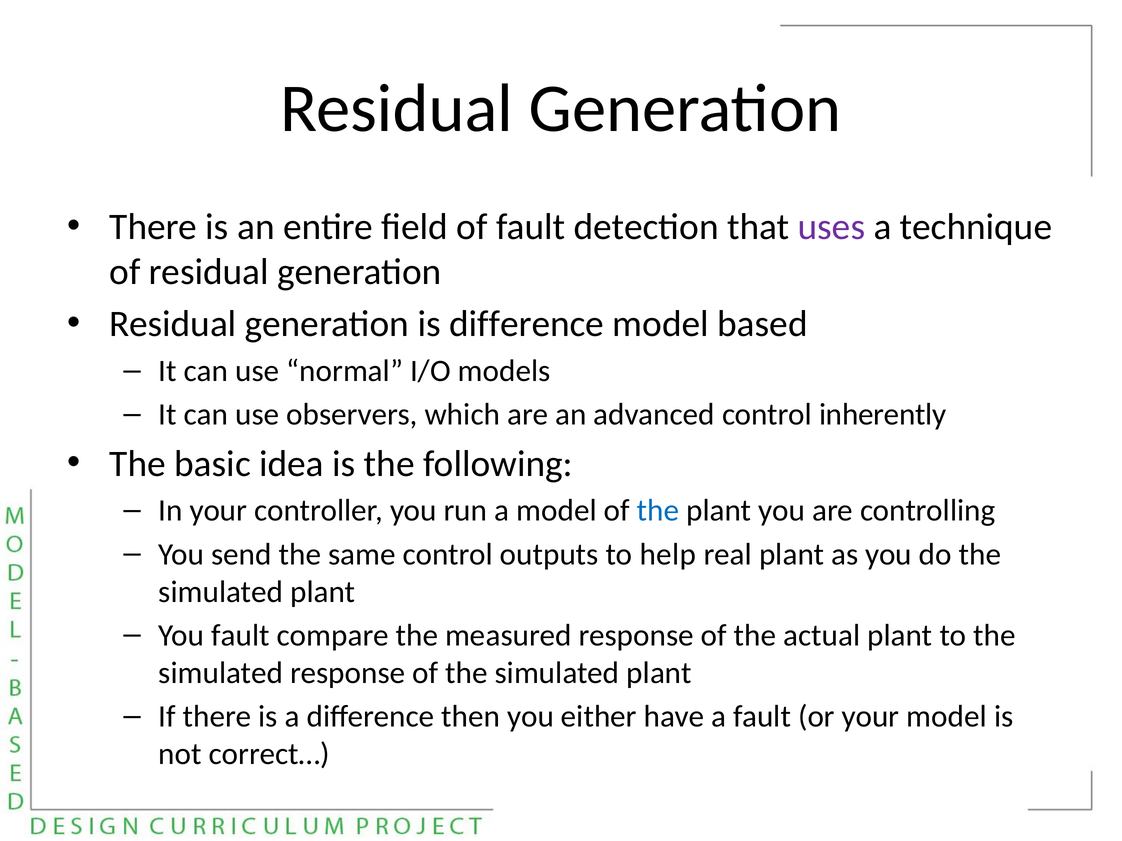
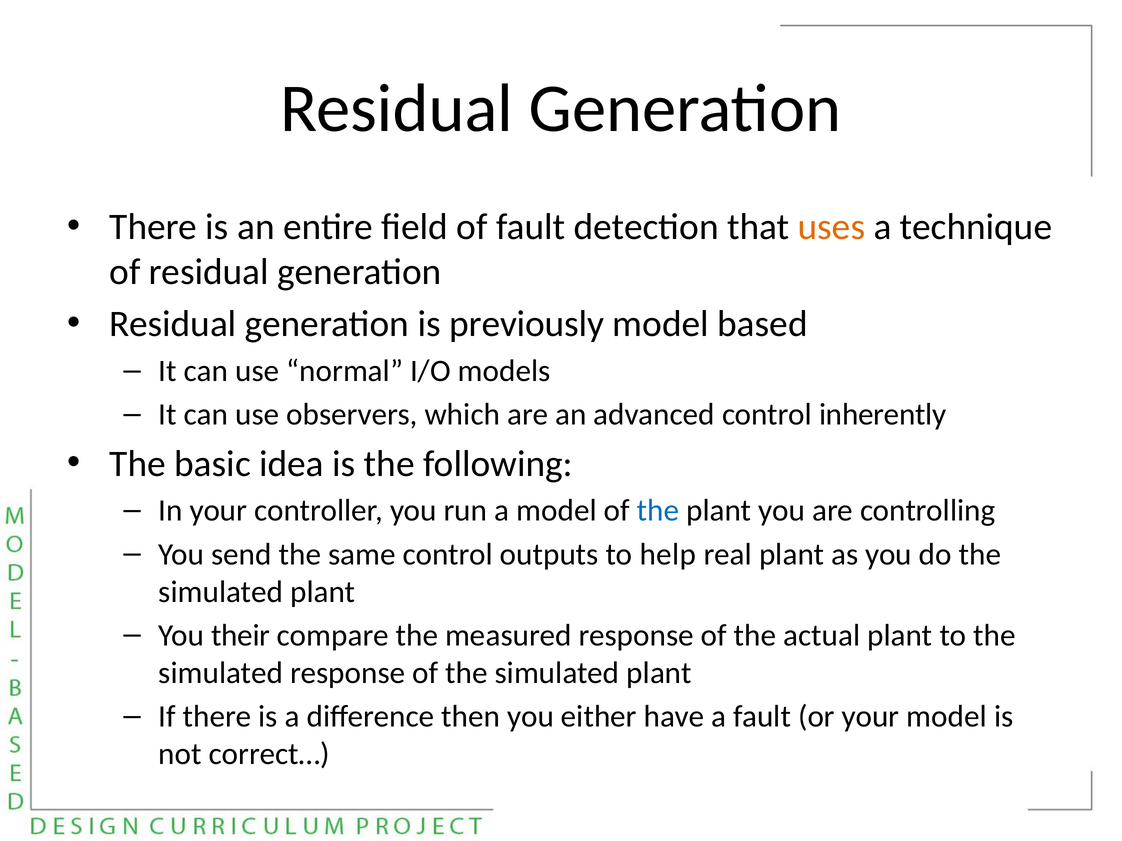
uses colour: purple -> orange
is difference: difference -> previously
You fault: fault -> their
